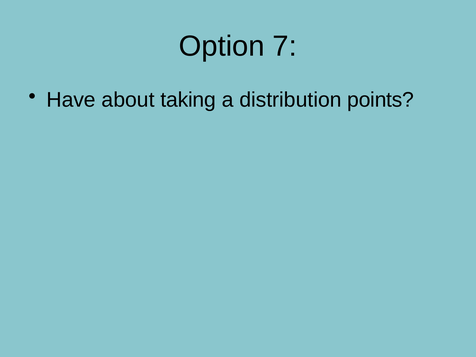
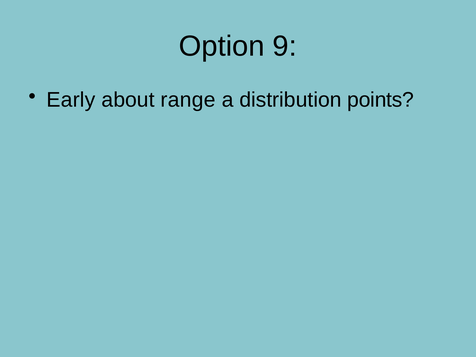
7: 7 -> 9
Have: Have -> Early
taking: taking -> range
